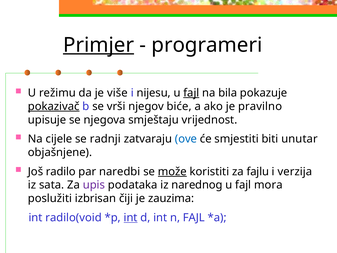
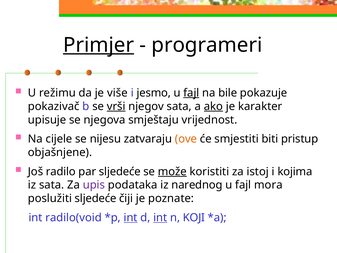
nijesu: nijesu -> jesmo
bila: bila -> bile
pokazivač underline: present -> none
vrši underline: none -> present
njegov biće: biće -> sata
ako underline: none -> present
pravilno: pravilno -> karakter
radnji: radnji -> nijesu
ove colour: blue -> orange
unutar: unutar -> pristup
par naredbi: naredbi -> sljedeće
fajlu: fajlu -> istoj
verzija: verzija -> kojima
poslužiti izbrisan: izbrisan -> sljedeće
zauzima: zauzima -> poznate
int at (160, 217) underline: none -> present
n FAJL: FAJL -> KOJI
